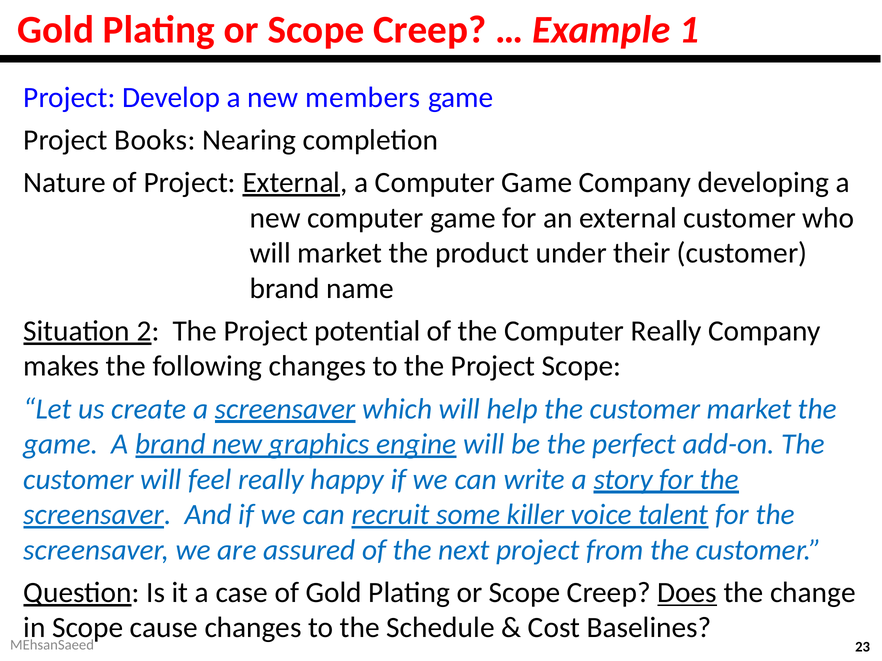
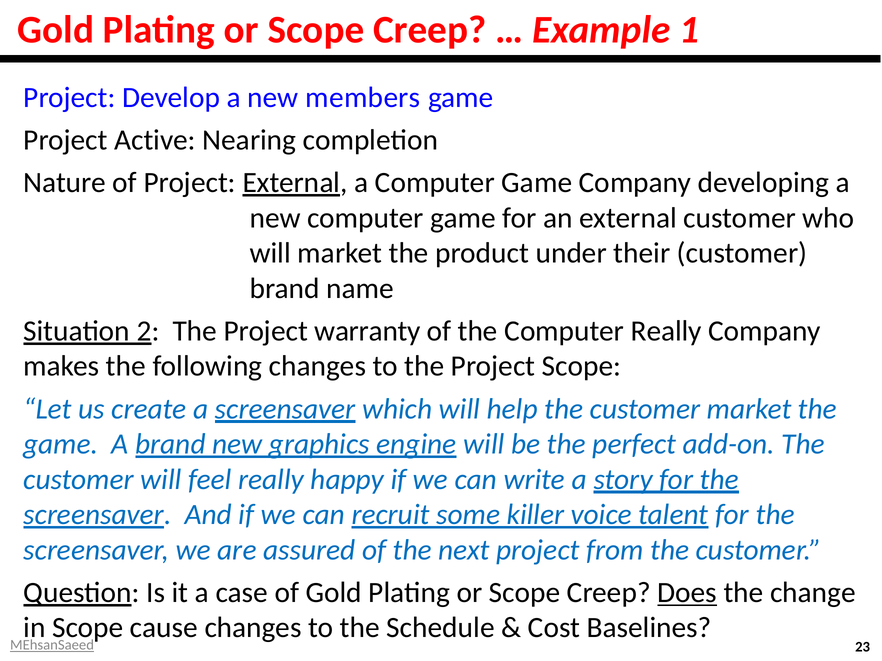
Books: Books -> Active
potential: potential -> warranty
MEhsanSaeed underline: none -> present
